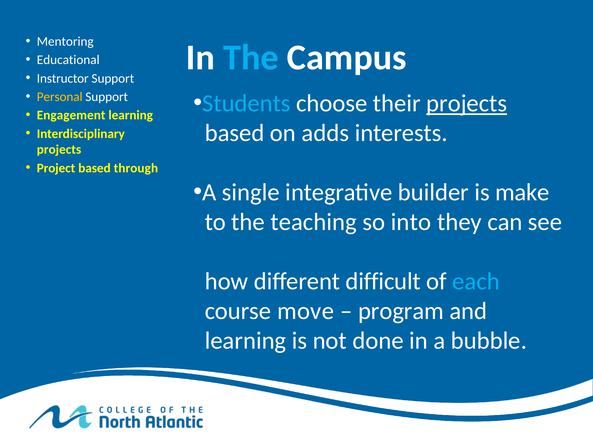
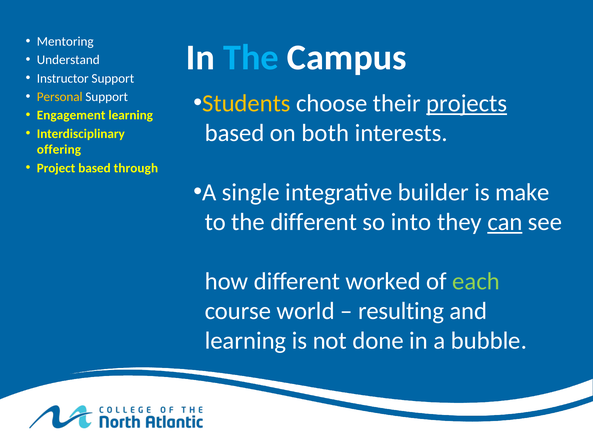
Educational: Educational -> Understand
Students colour: light blue -> yellow
adds: adds -> both
projects at (59, 149): projects -> offering
the teaching: teaching -> different
can underline: none -> present
difficult: difficult -> worked
each colour: light blue -> light green
move: move -> world
program: program -> resulting
